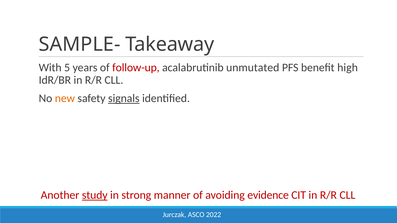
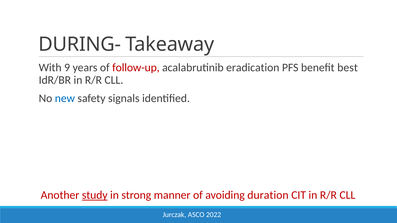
SAMPLE-: SAMPLE- -> DURING-
5: 5 -> 9
unmutated: unmutated -> eradication
high: high -> best
new colour: orange -> blue
signals underline: present -> none
evidence: evidence -> duration
